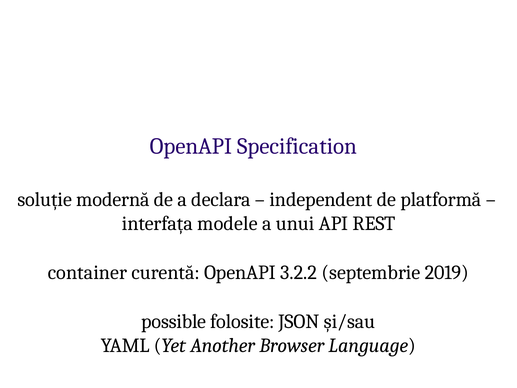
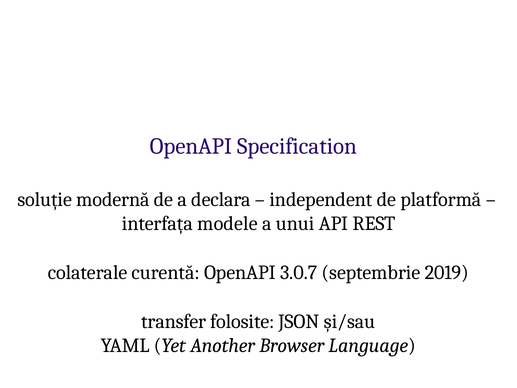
container: container -> colaterale
3.2.2: 3.2.2 -> 3.0.7
possible: possible -> transfer
